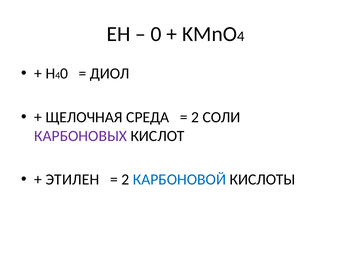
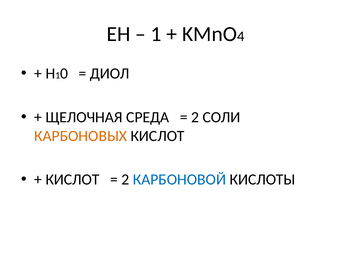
0 at (156, 34): 0 -> 1
4 at (58, 76): 4 -> 1
КАРБОНОВЫХ colour: purple -> orange
ЭТИЛЕН at (72, 180): ЭТИЛЕН -> КИСЛОТ
